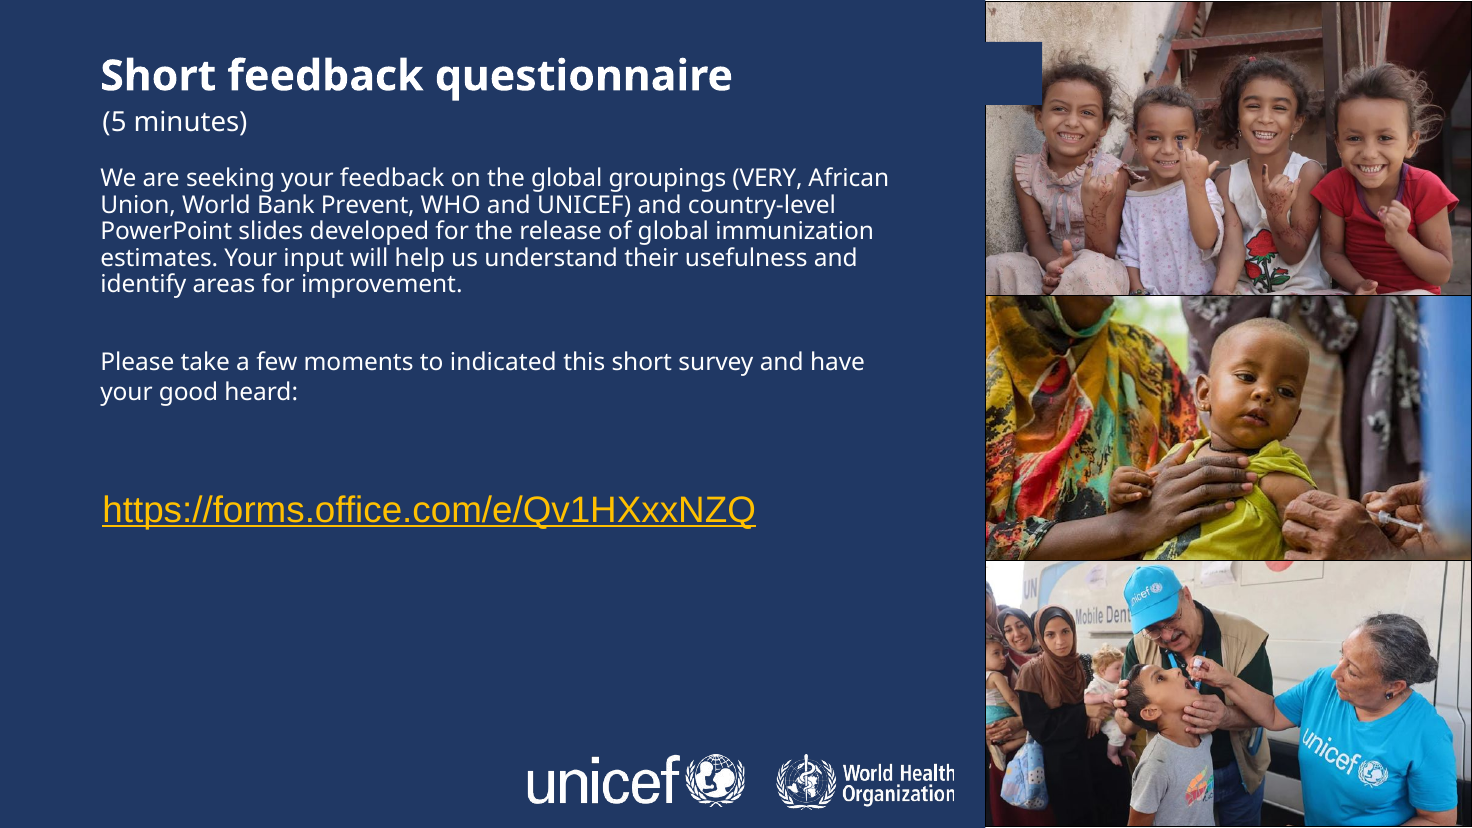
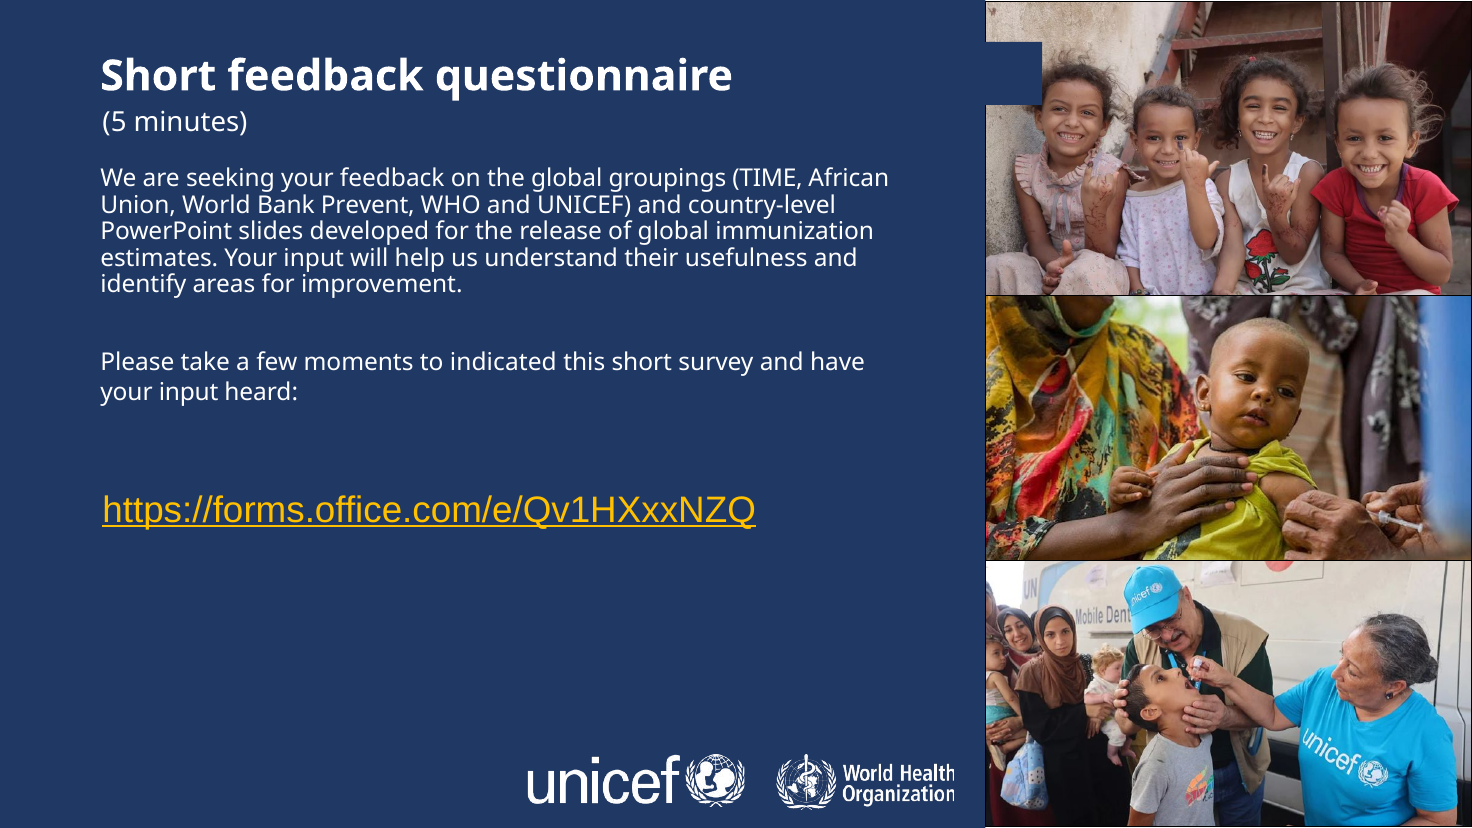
VERY: VERY -> TIME
good at (189, 392): good -> input
